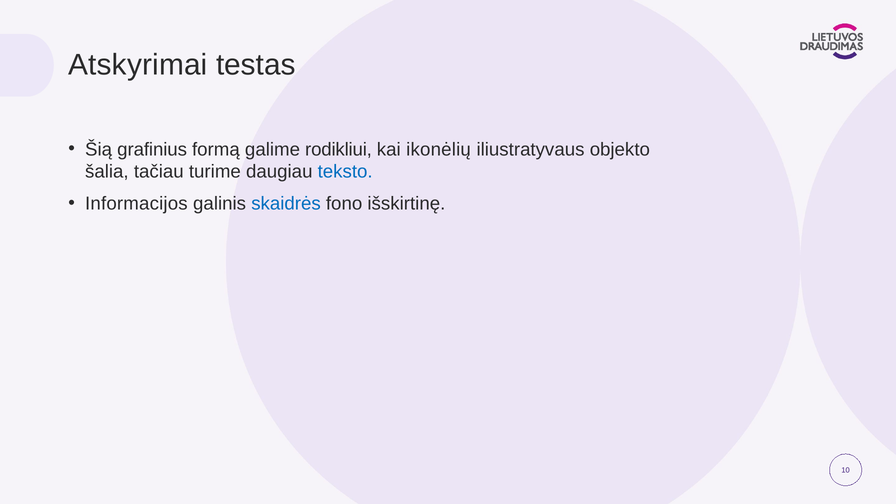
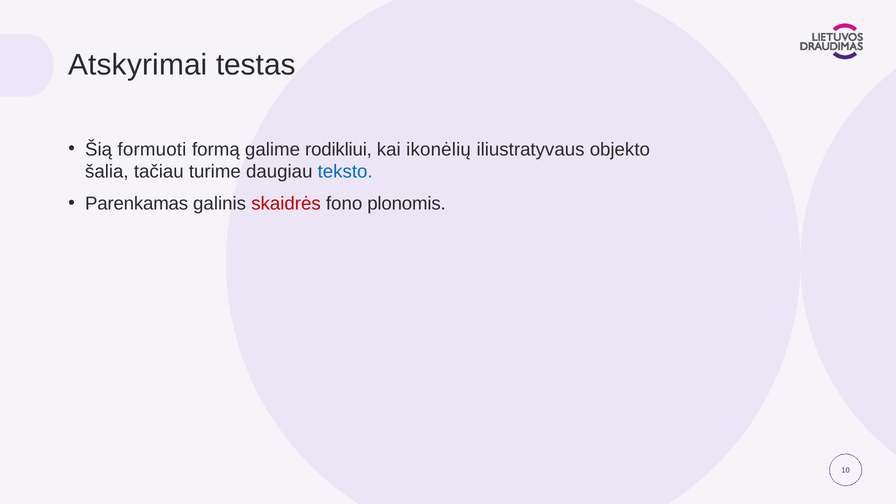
grafinius: grafinius -> formuoti
Informacijos: Informacijos -> Parenkamas
skaidrės colour: blue -> red
išskirtinę: išskirtinę -> plonomis
